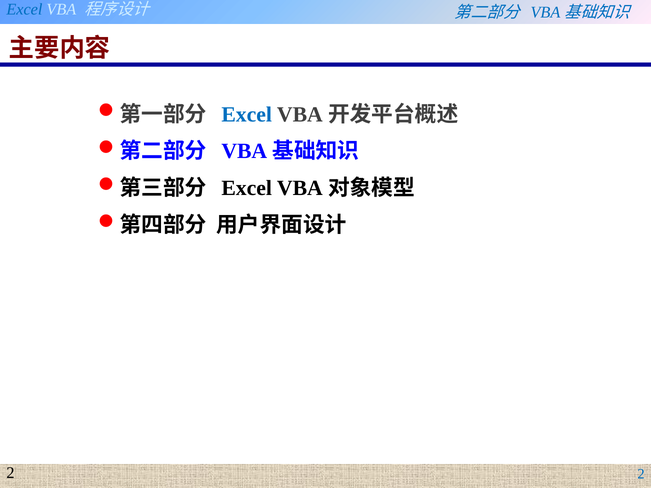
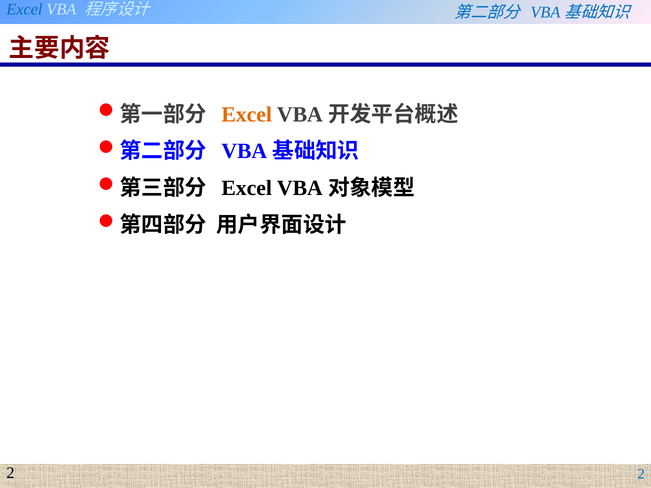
Excel at (247, 114) colour: blue -> orange
